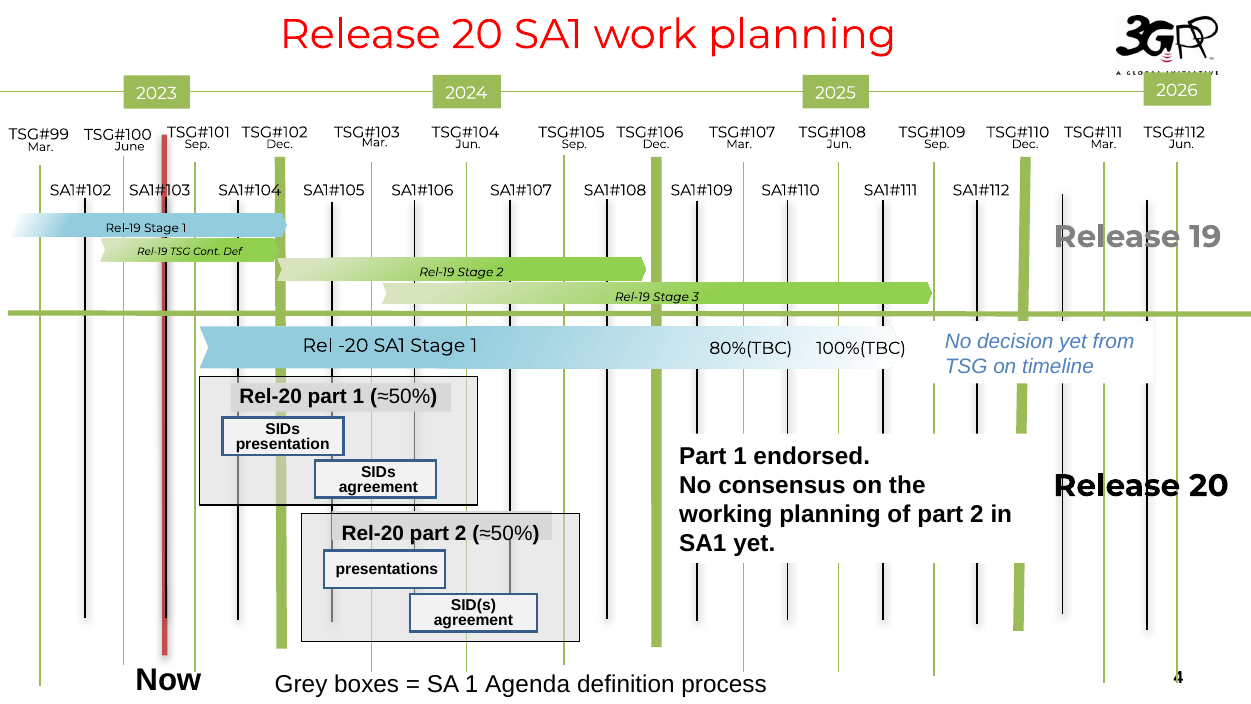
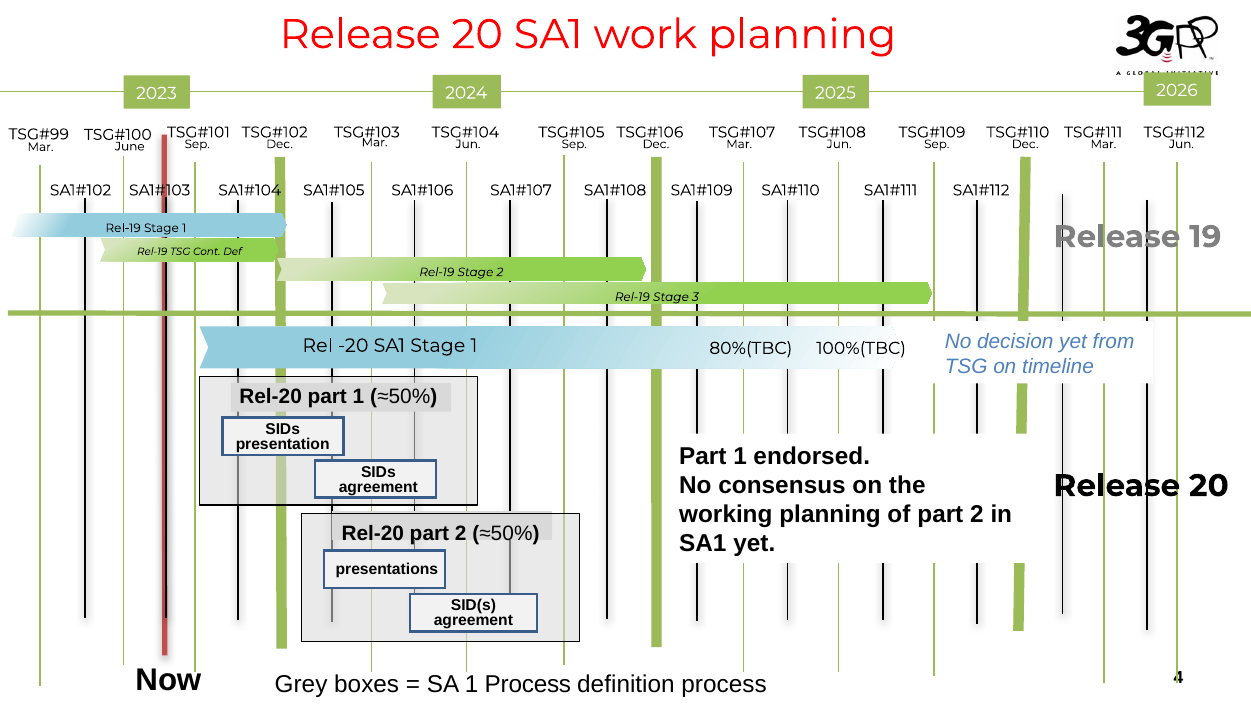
1 Agenda: Agenda -> Process
